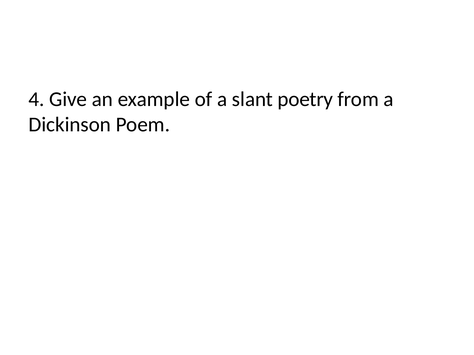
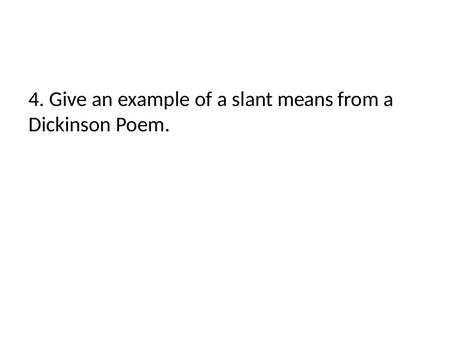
poetry: poetry -> means
